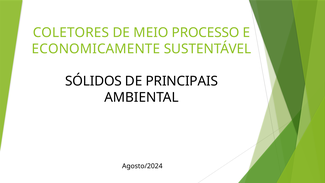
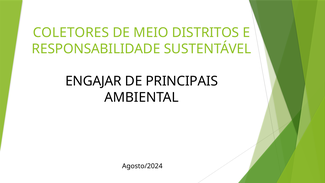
PROCESSO: PROCESSO -> DISTRITOS
ECONOMICAMENTE: ECONOMICAMENTE -> RESPONSABILIDADE
SÓLIDOS: SÓLIDOS -> ENGAJAR
